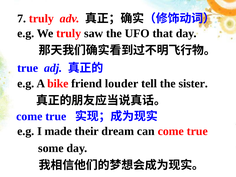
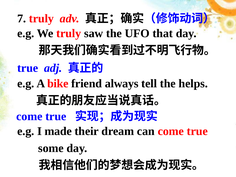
louder: louder -> always
sister: sister -> helps
